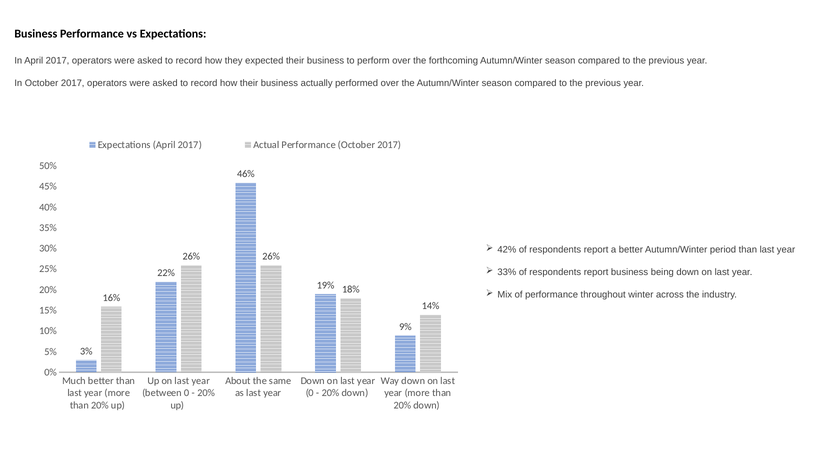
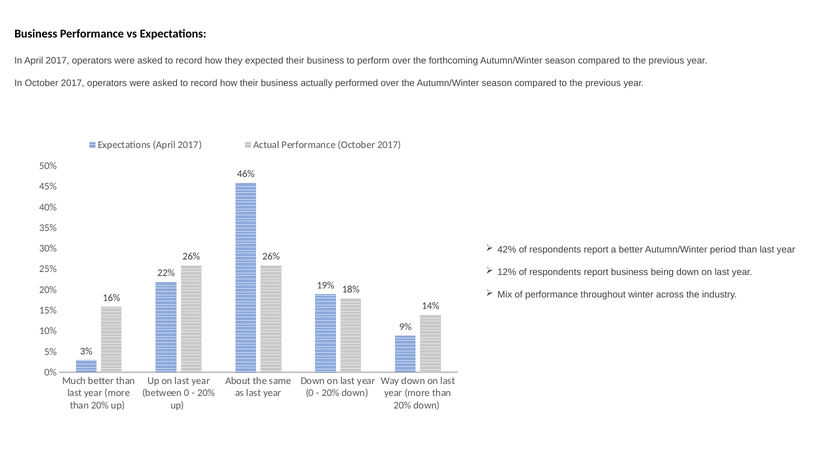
33%: 33% -> 12%
